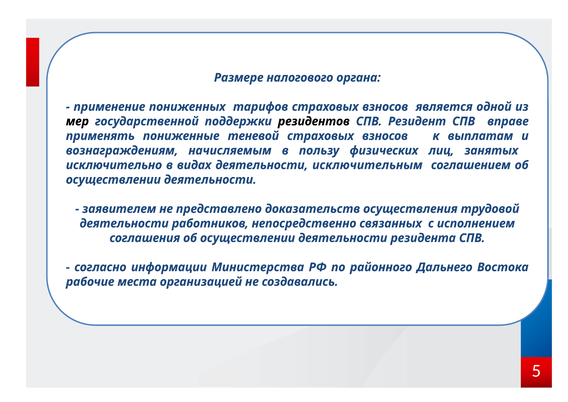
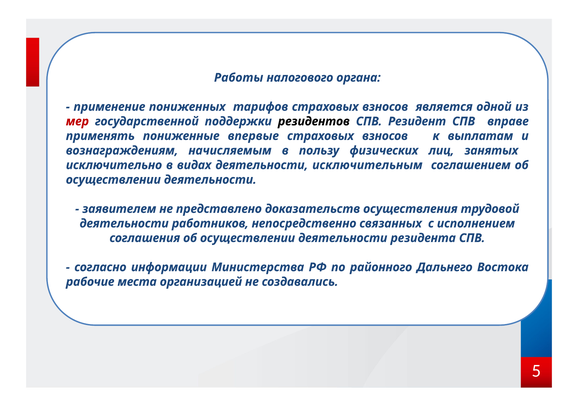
Размере: Размере -> Работы
мер colour: black -> red
теневой: теневой -> впервые
